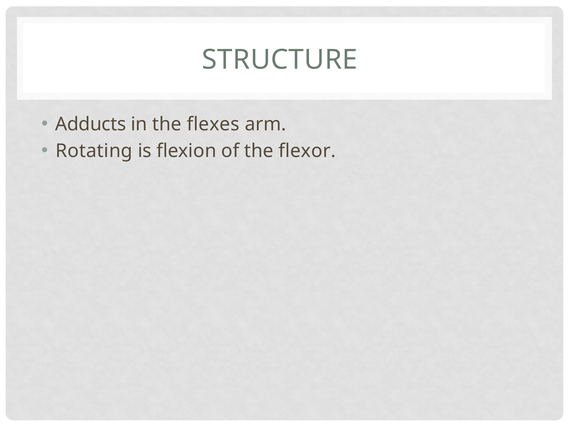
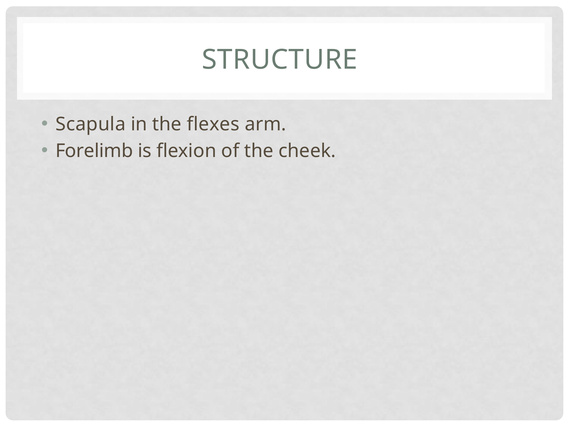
Adducts: Adducts -> Scapula
Rotating: Rotating -> Forelimb
flexor: flexor -> cheek
